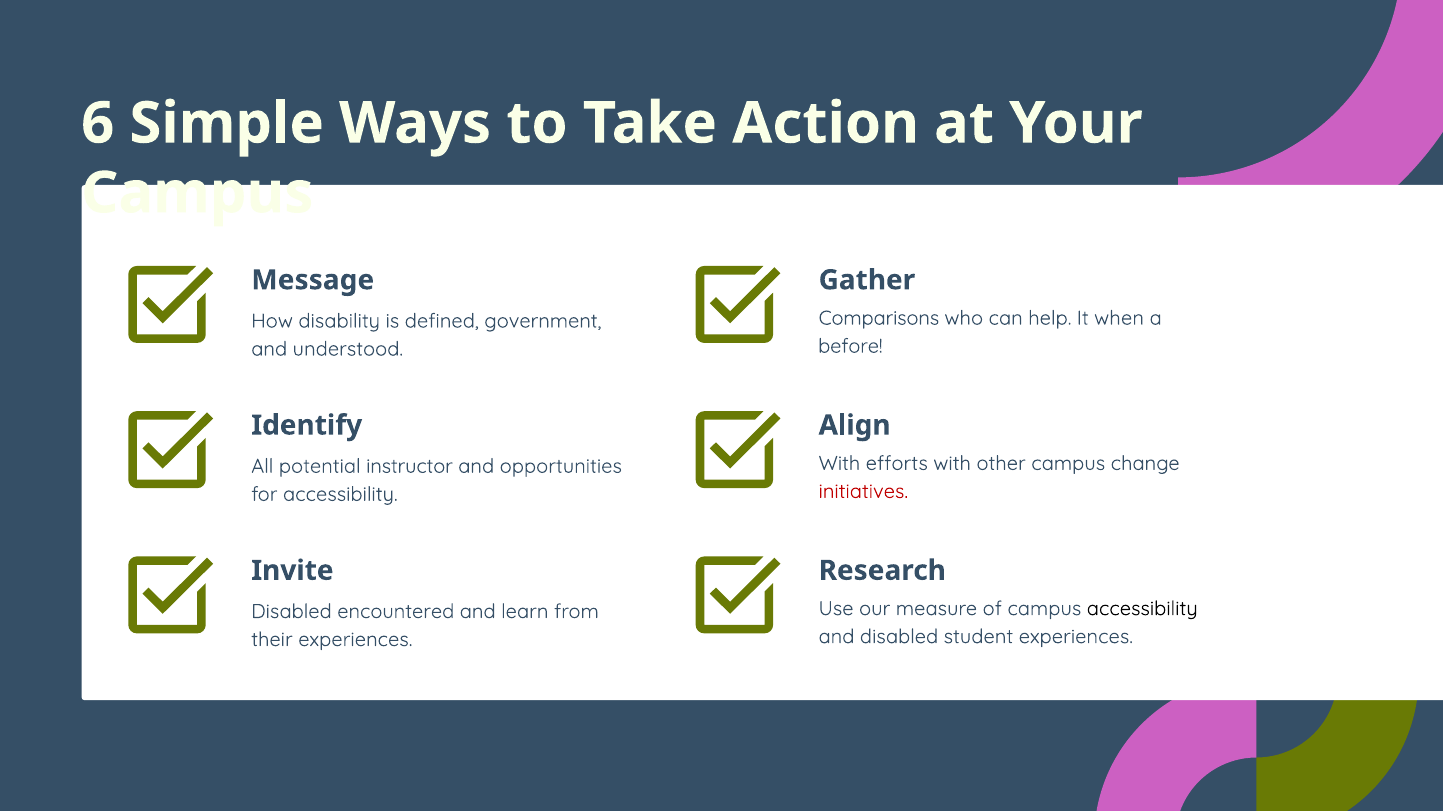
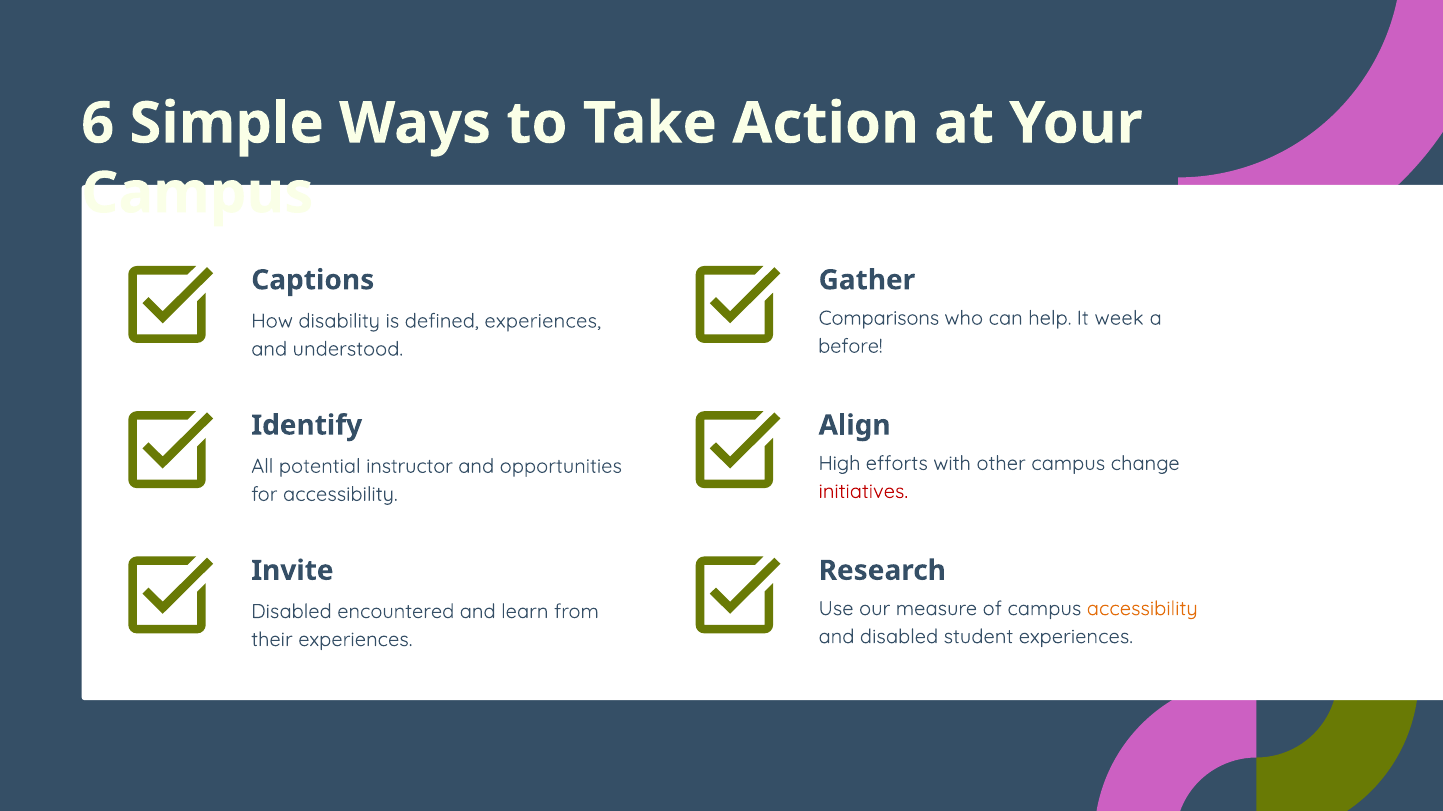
Message: Message -> Captions
when: when -> week
defined government: government -> experiences
With at (839, 464): With -> High
accessibility at (1142, 609) colour: black -> orange
